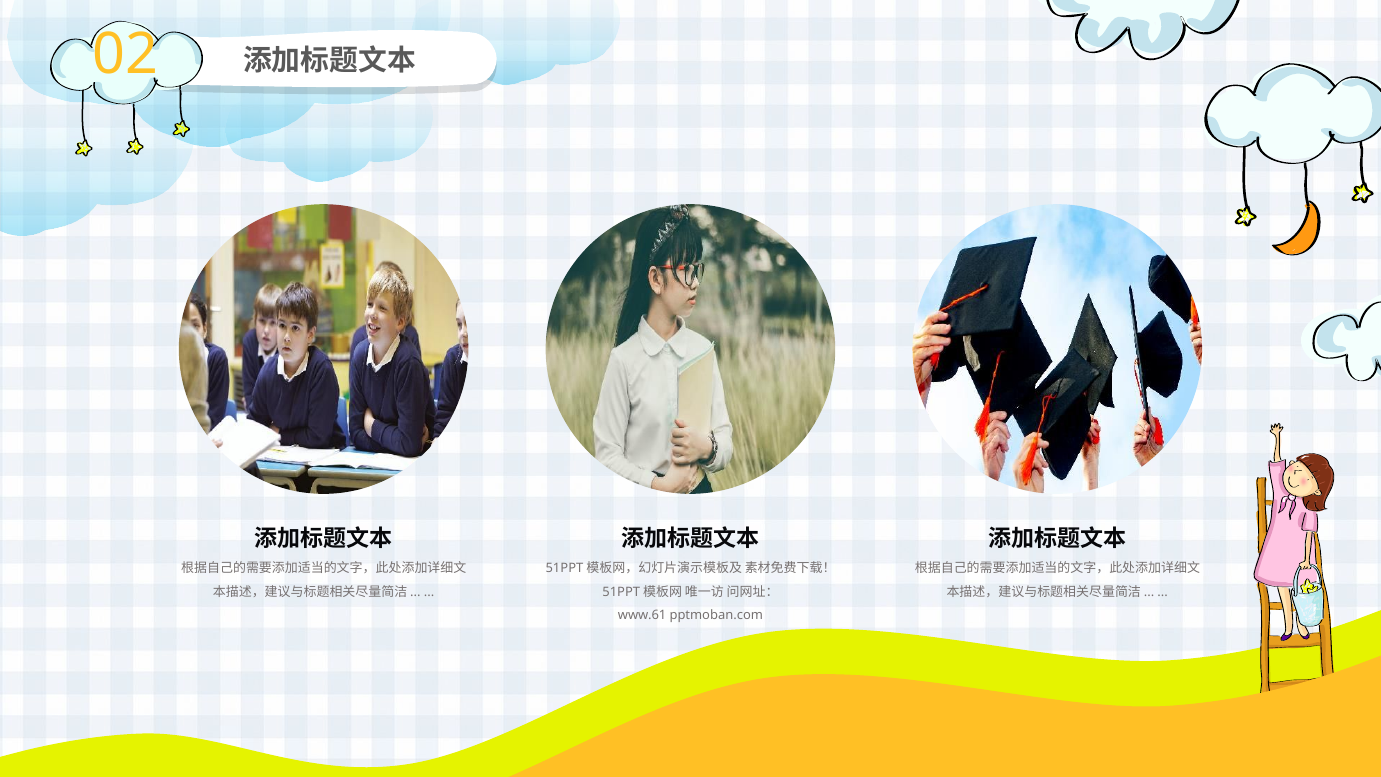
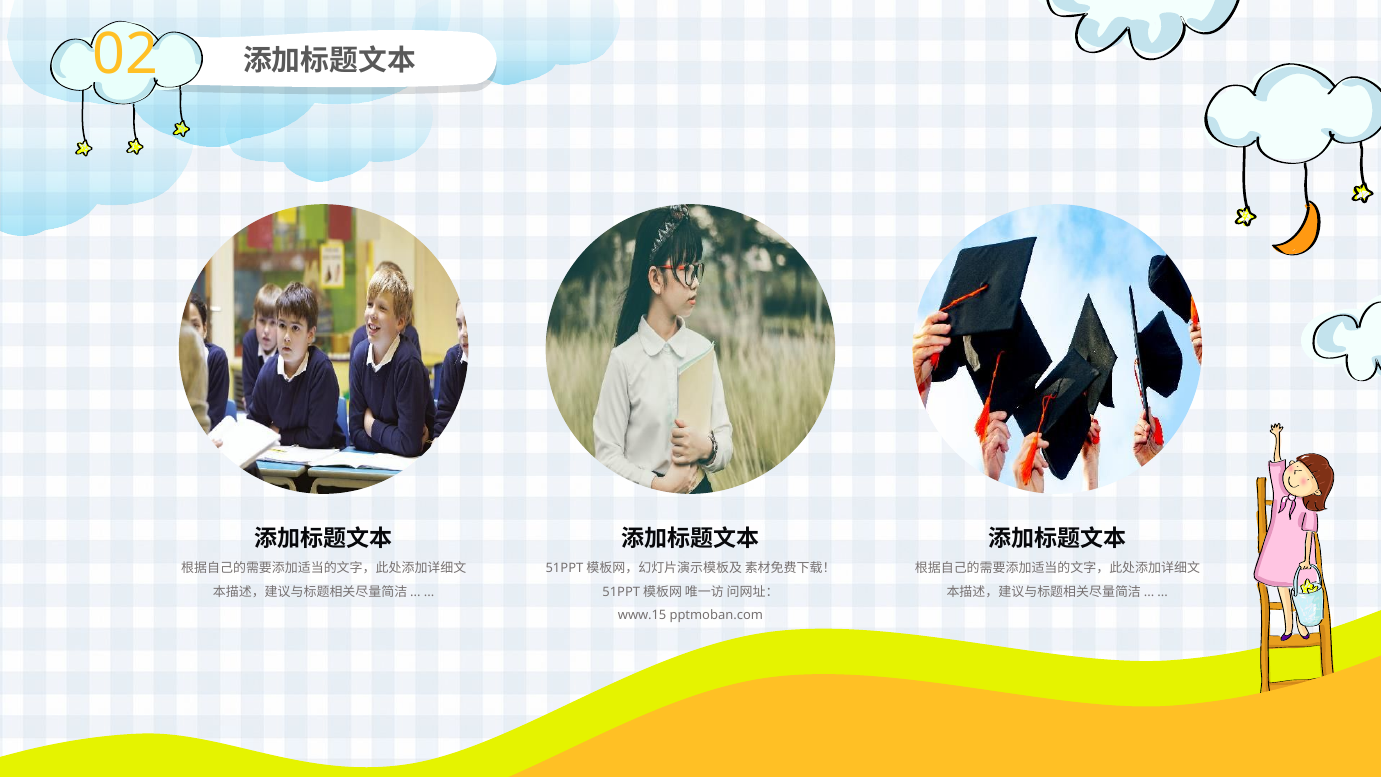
www.61: www.61 -> www.15
